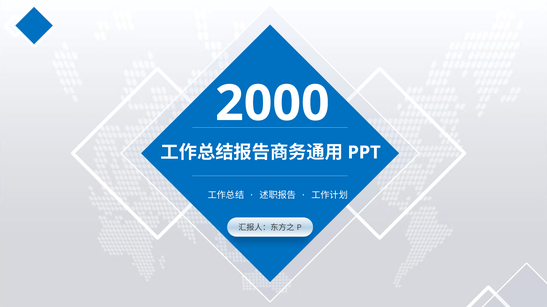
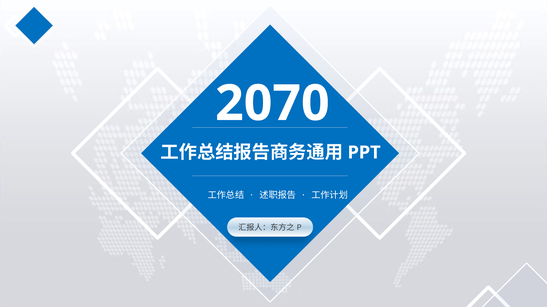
2000: 2000 -> 2070
